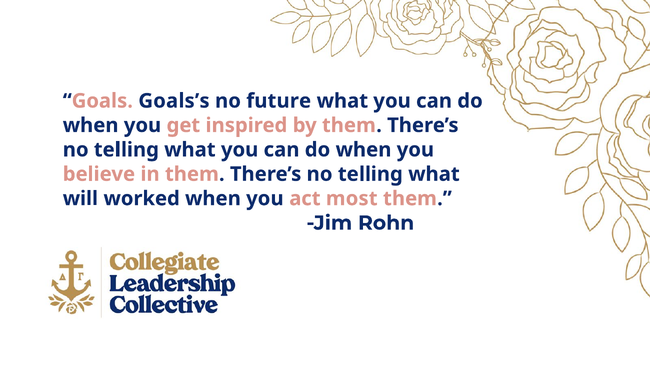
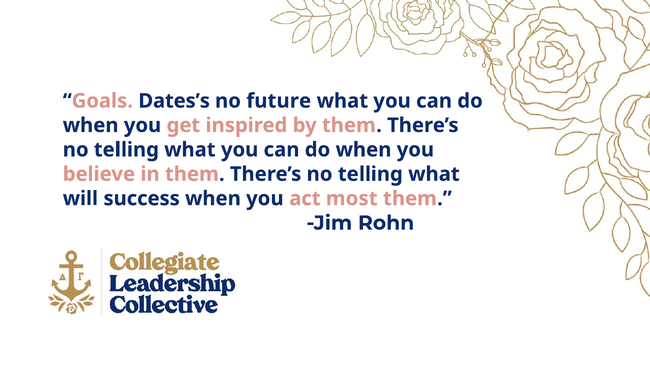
Goals’s: Goals’s -> Dates’s
worked: worked -> success
